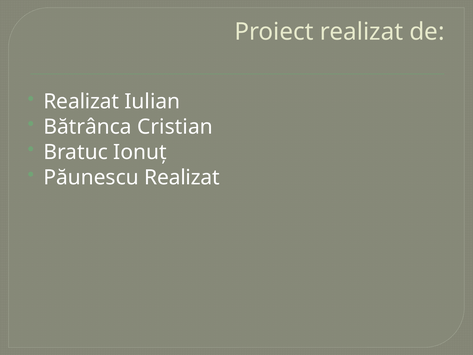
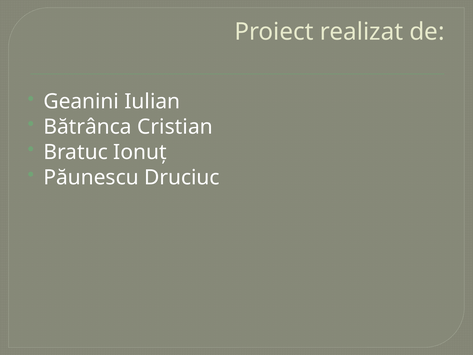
Realizat at (81, 102): Realizat -> Geanini
Păunescu Realizat: Realizat -> Druciuc
